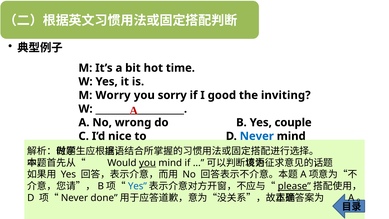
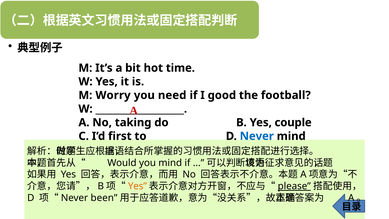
sorry: sorry -> need
inviting: inviting -> football
wrong: wrong -> taking
nice: nice -> first
you at (147, 163) underline: present -> none
Yes at (137, 186) colour: blue -> orange
done: done -> been
